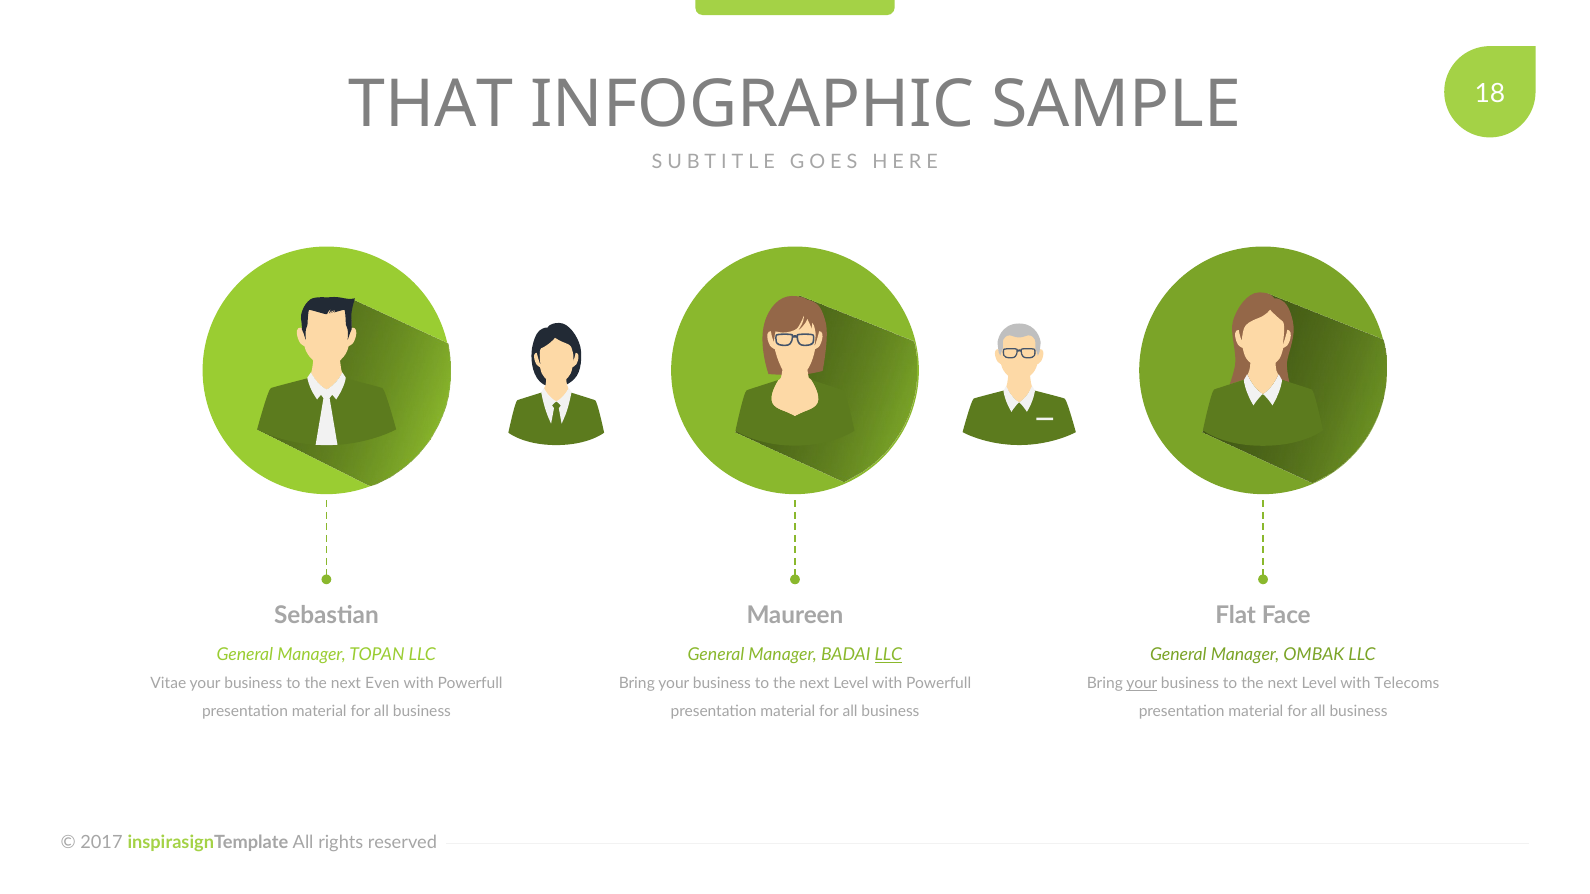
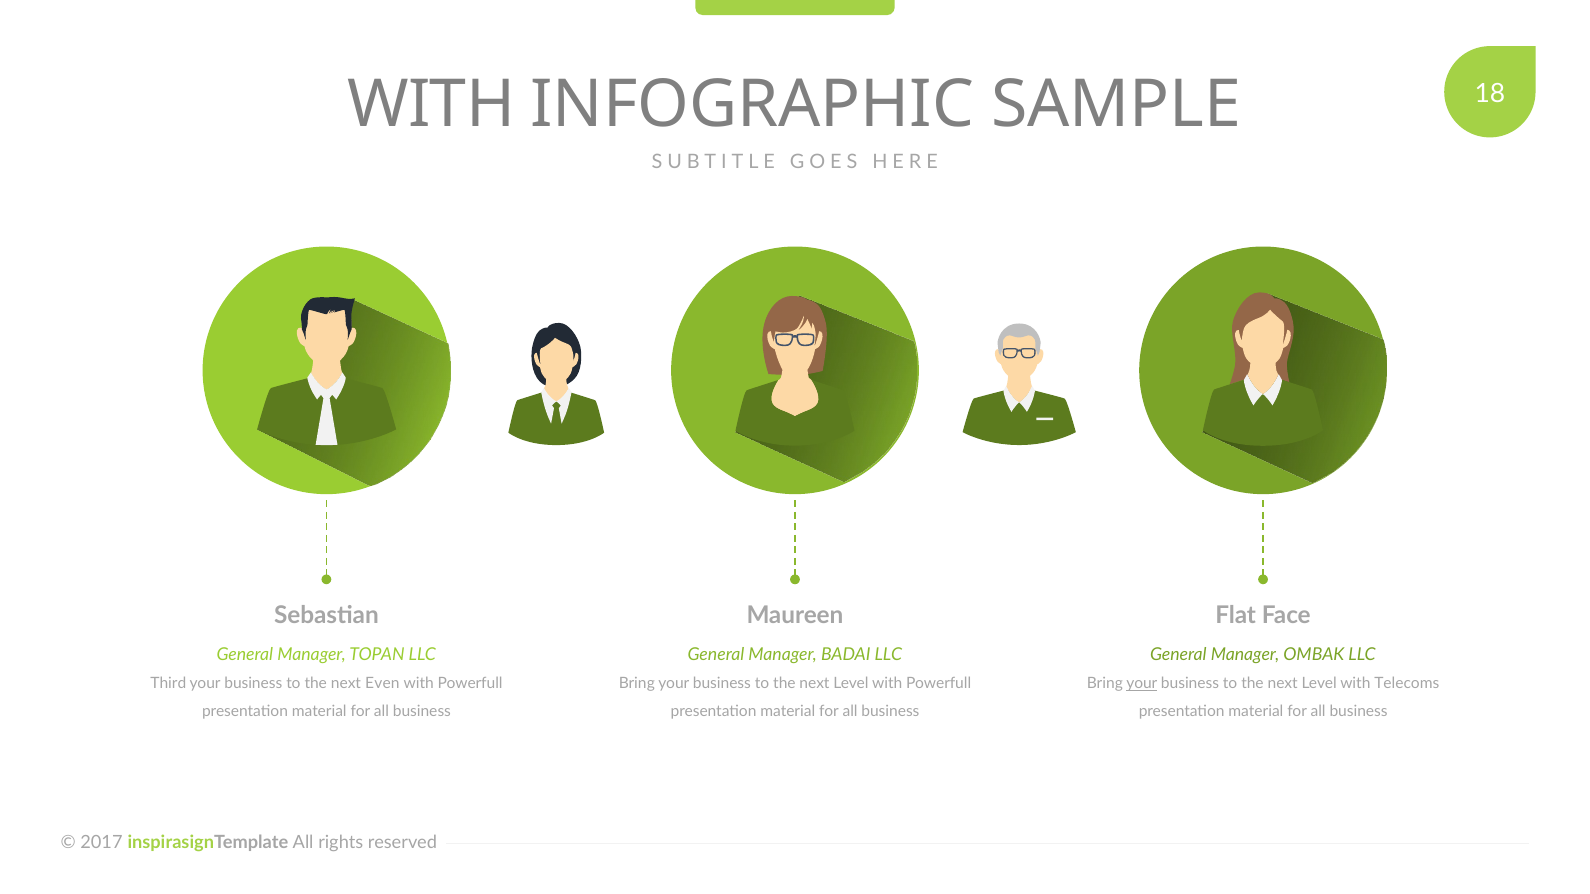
THAT at (431, 105): THAT -> WITH
LLC at (888, 655) underline: present -> none
Vitae: Vitae -> Third
